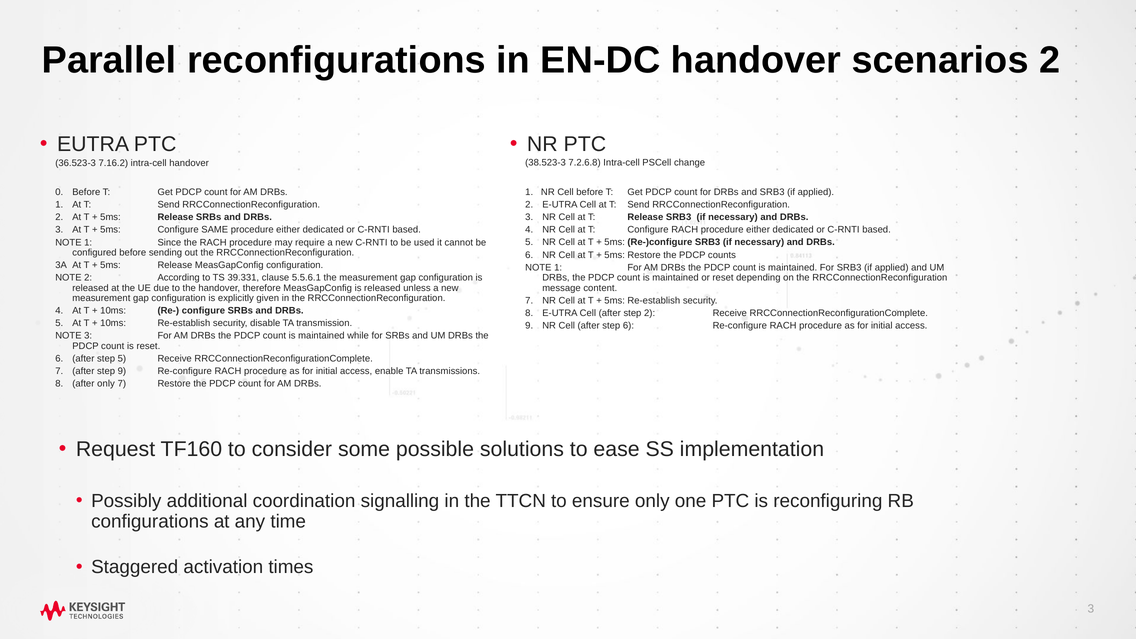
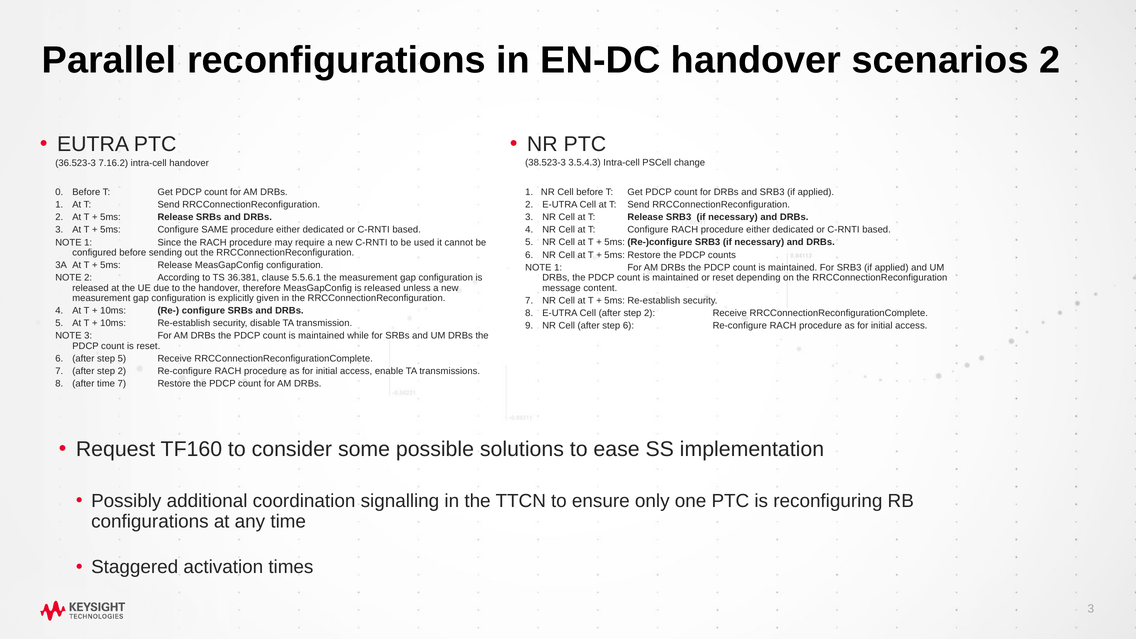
7.2.6.8: 7.2.6.8 -> 3.5.4.3
39.331: 39.331 -> 36.381
7 after step 9: 9 -> 2
after only: only -> time
